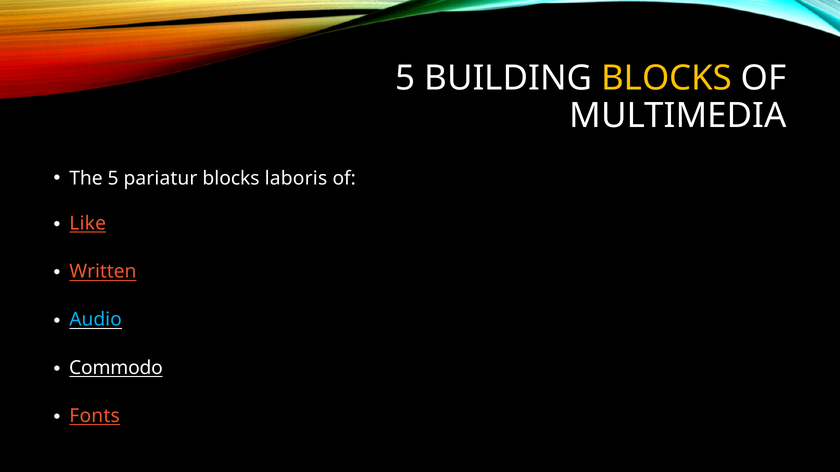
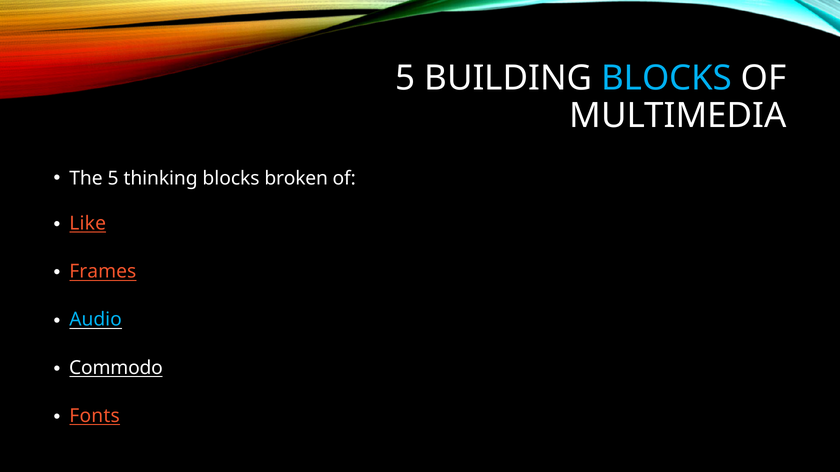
BLOCKS at (667, 78) colour: yellow -> light blue
pariatur: pariatur -> thinking
laboris: laboris -> broken
Written: Written -> Frames
